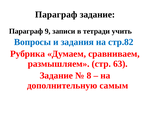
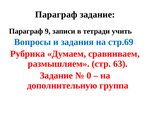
стр.82: стр.82 -> стр.69
8: 8 -> 0
самым: самым -> группа
